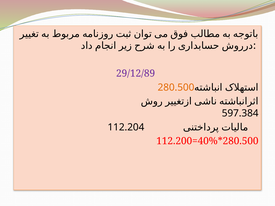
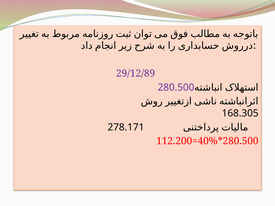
280.500 colour: orange -> purple
597.384: 597.384 -> 168.305
112.204: 112.204 -> 278.171
